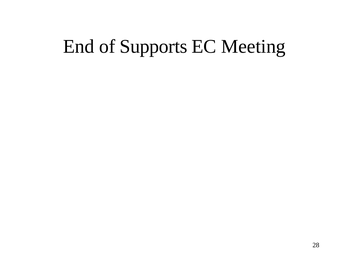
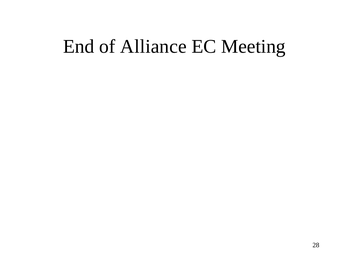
Supports: Supports -> Alliance
